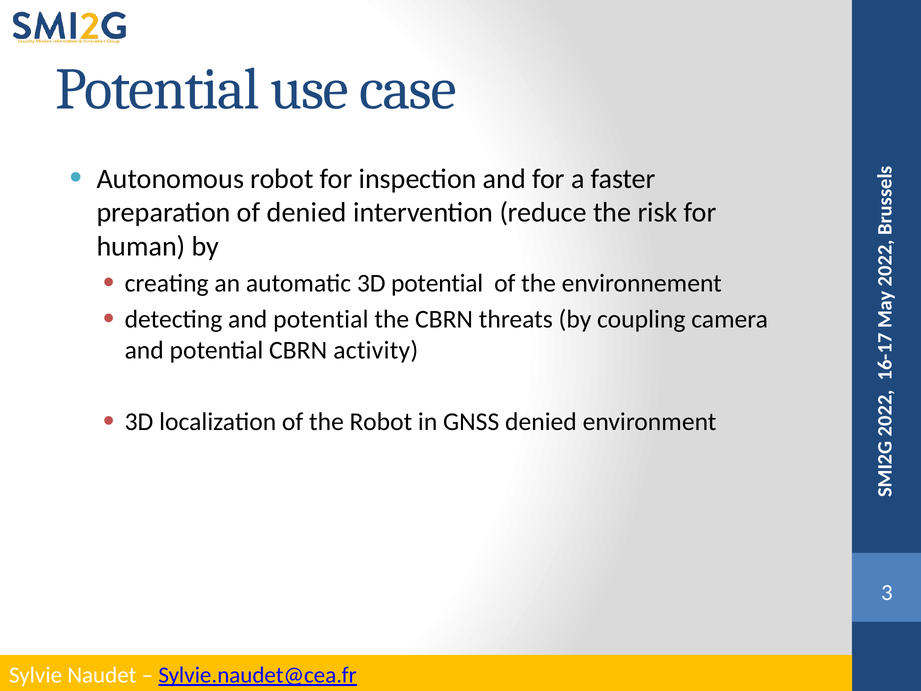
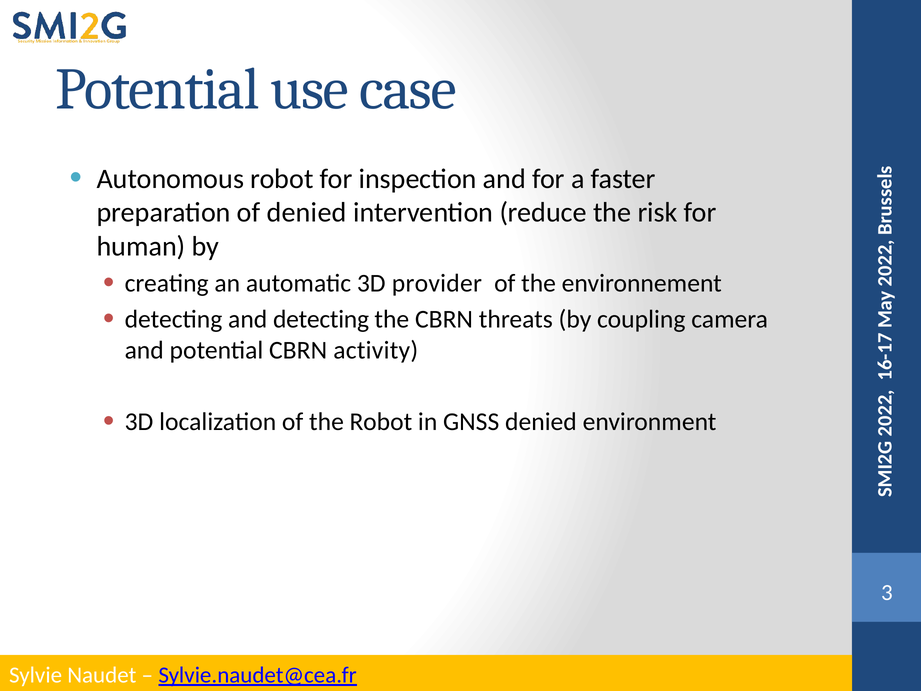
3D potential: potential -> provider
detecting and potential: potential -> detecting
